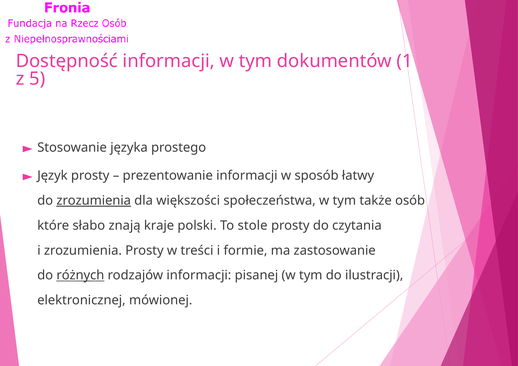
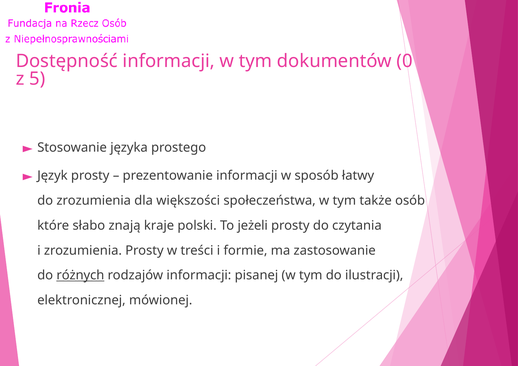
1: 1 -> 0
zrozumienia at (94, 201) underline: present -> none
stole: stole -> jeżeli
